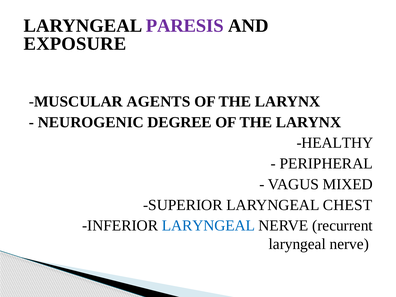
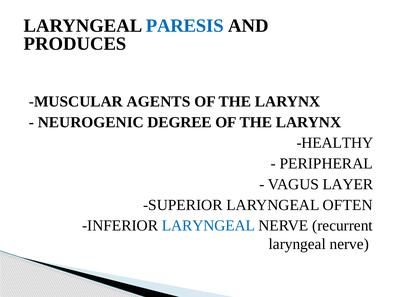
PARESIS colour: purple -> blue
EXPOSURE: EXPOSURE -> PRODUCES
MIXED: MIXED -> LAYER
CHEST: CHEST -> OFTEN
